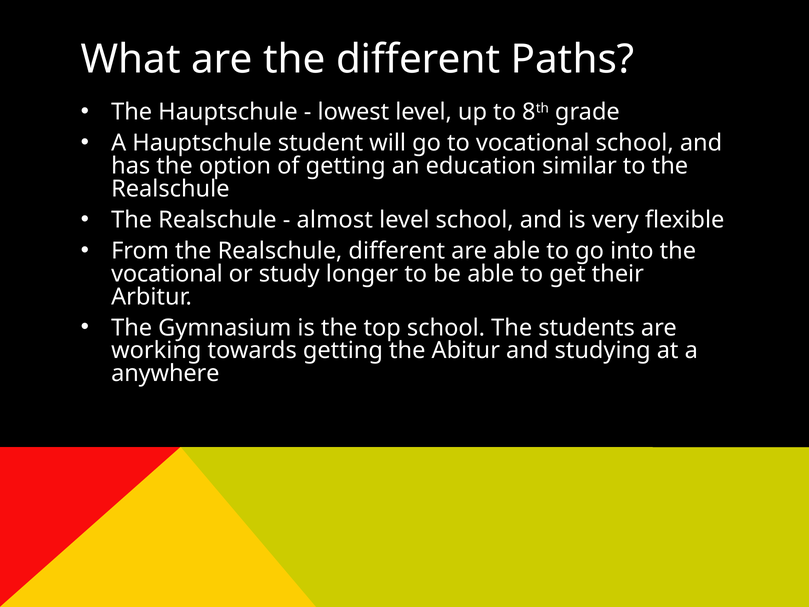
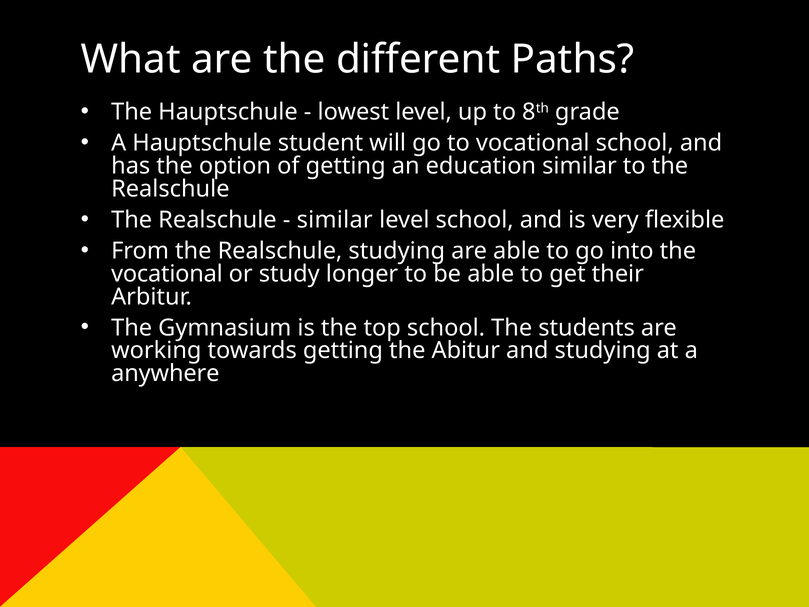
almost at (335, 220): almost -> similar
Realschule different: different -> studying
